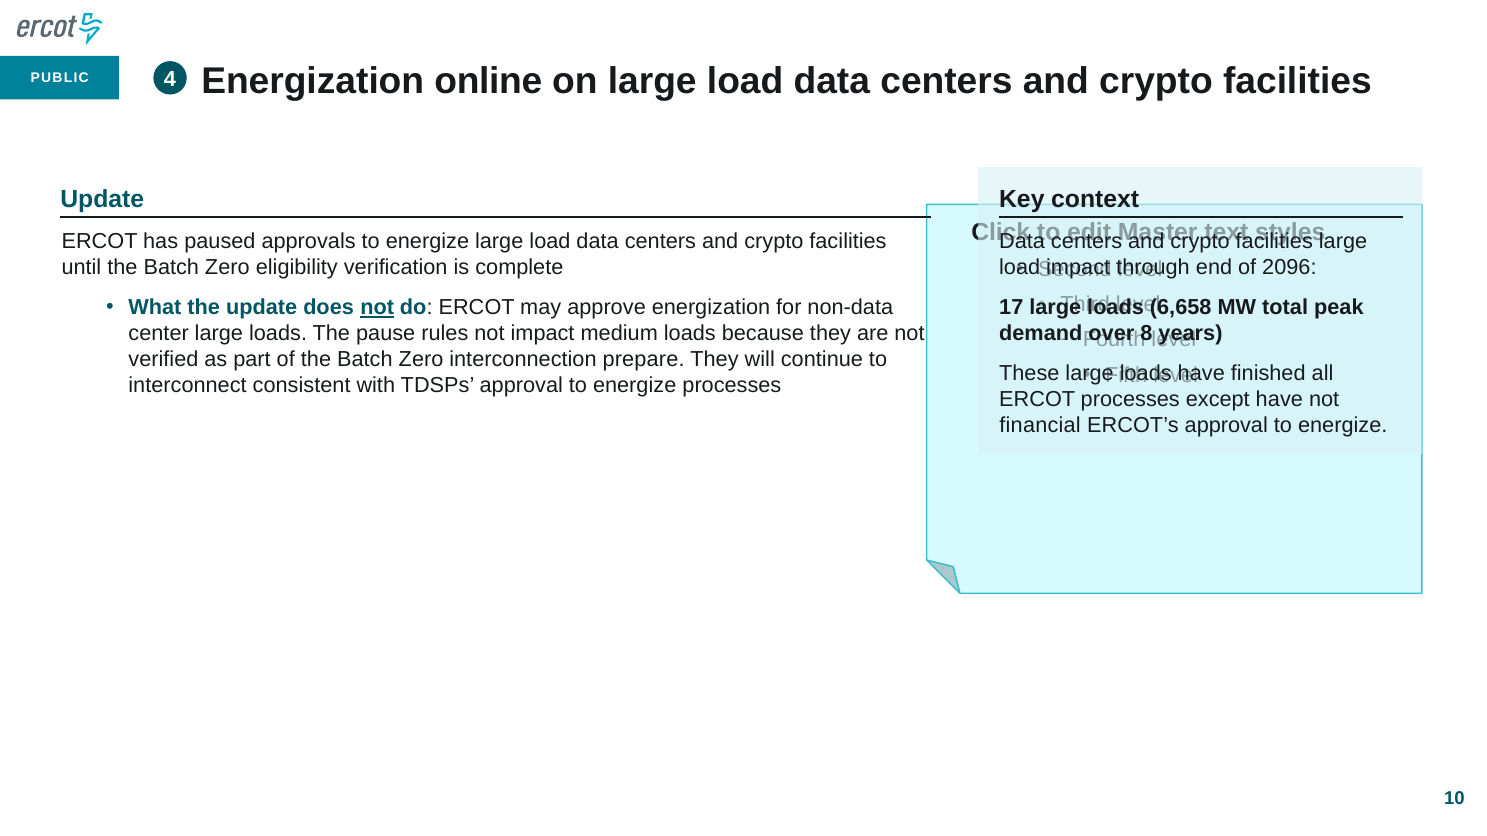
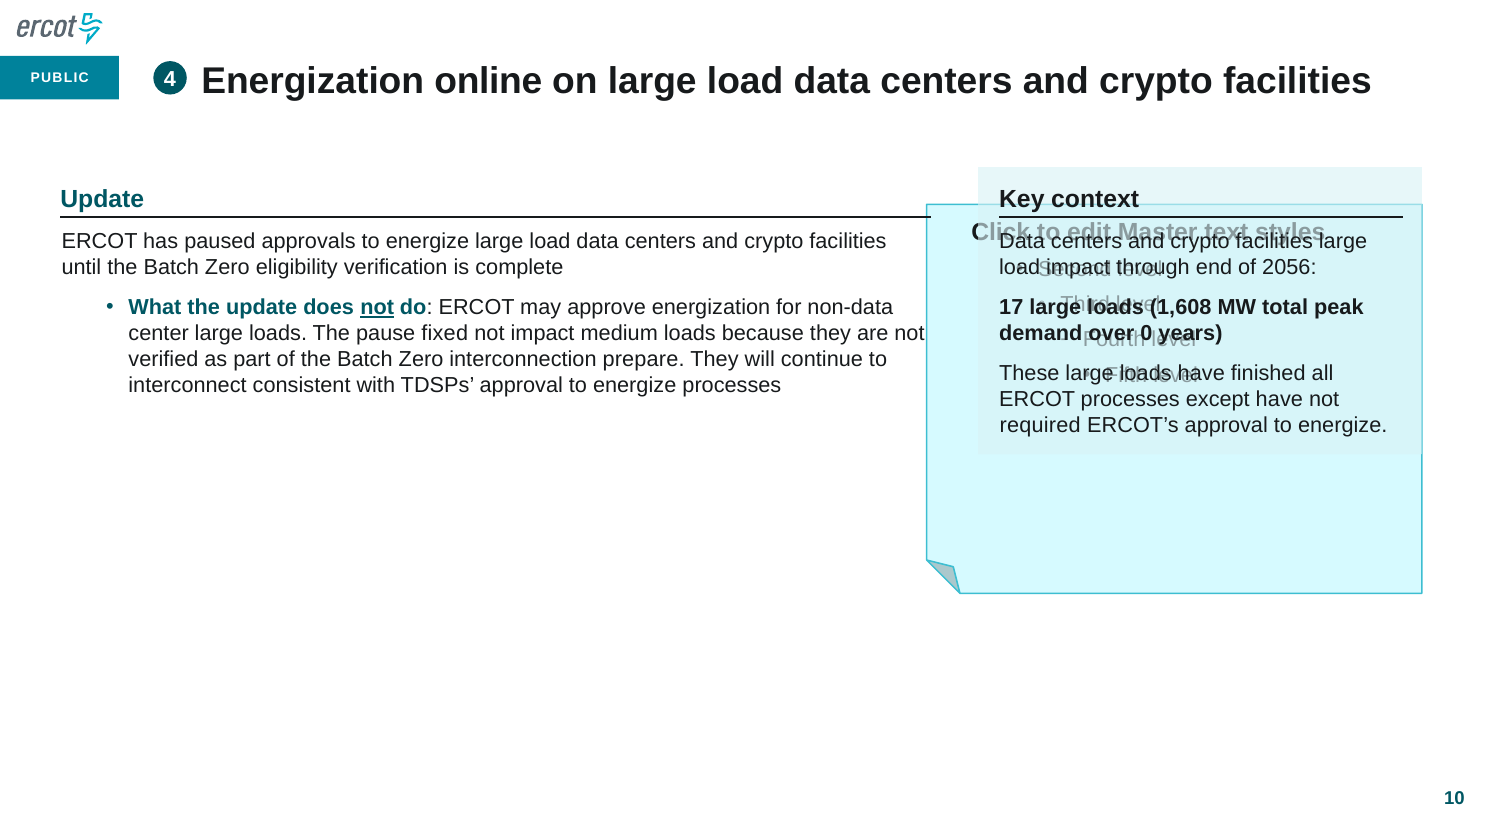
2096: 2096 -> 2056
6,658: 6,658 -> 1,608
rules: rules -> fixed
8: 8 -> 0
financial: financial -> required
